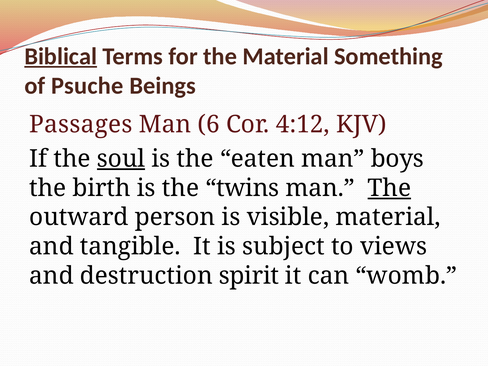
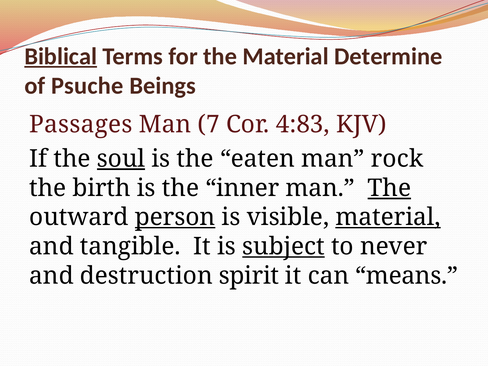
Something: Something -> Determine
6: 6 -> 7
4:12: 4:12 -> 4:83
boys: boys -> rock
twins: twins -> inner
person underline: none -> present
material at (388, 217) underline: none -> present
subject underline: none -> present
views: views -> never
womb: womb -> means
